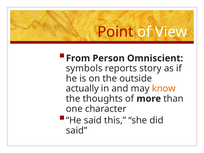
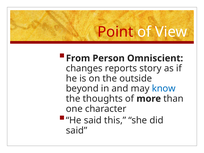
symbols: symbols -> changes
actually: actually -> beyond
know colour: orange -> blue
